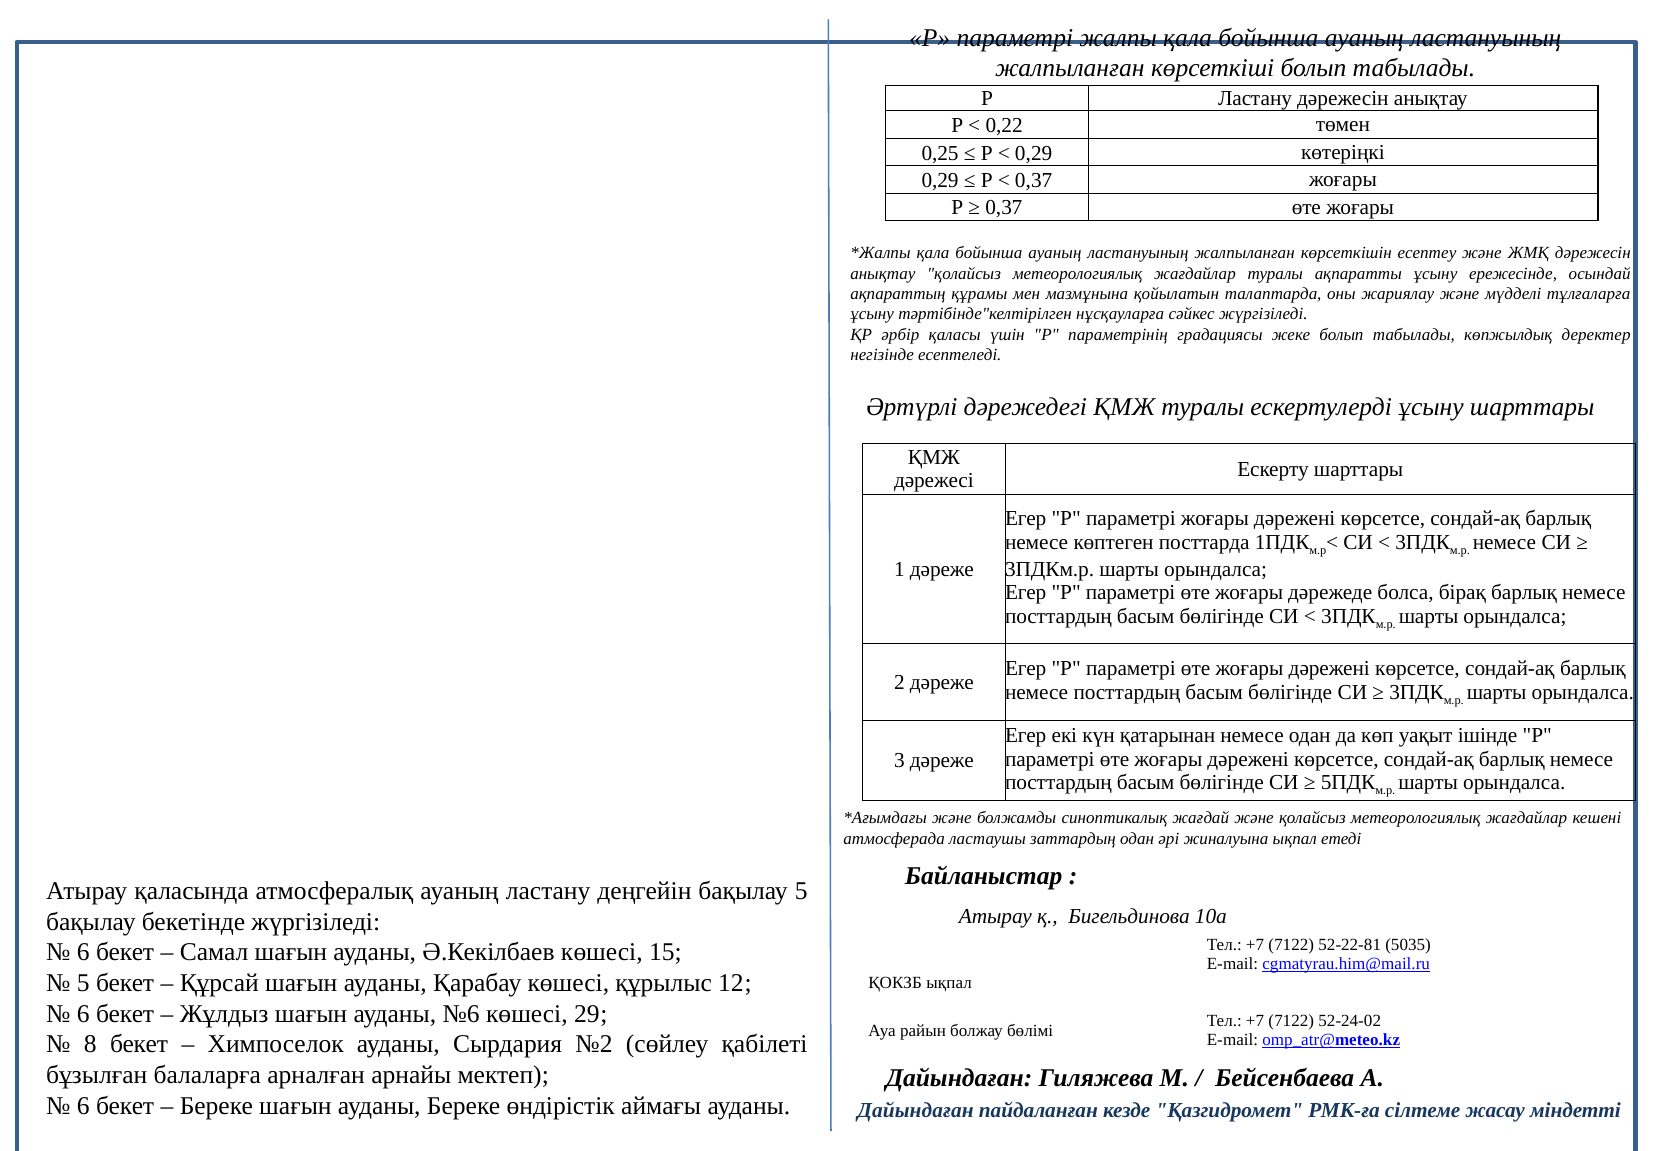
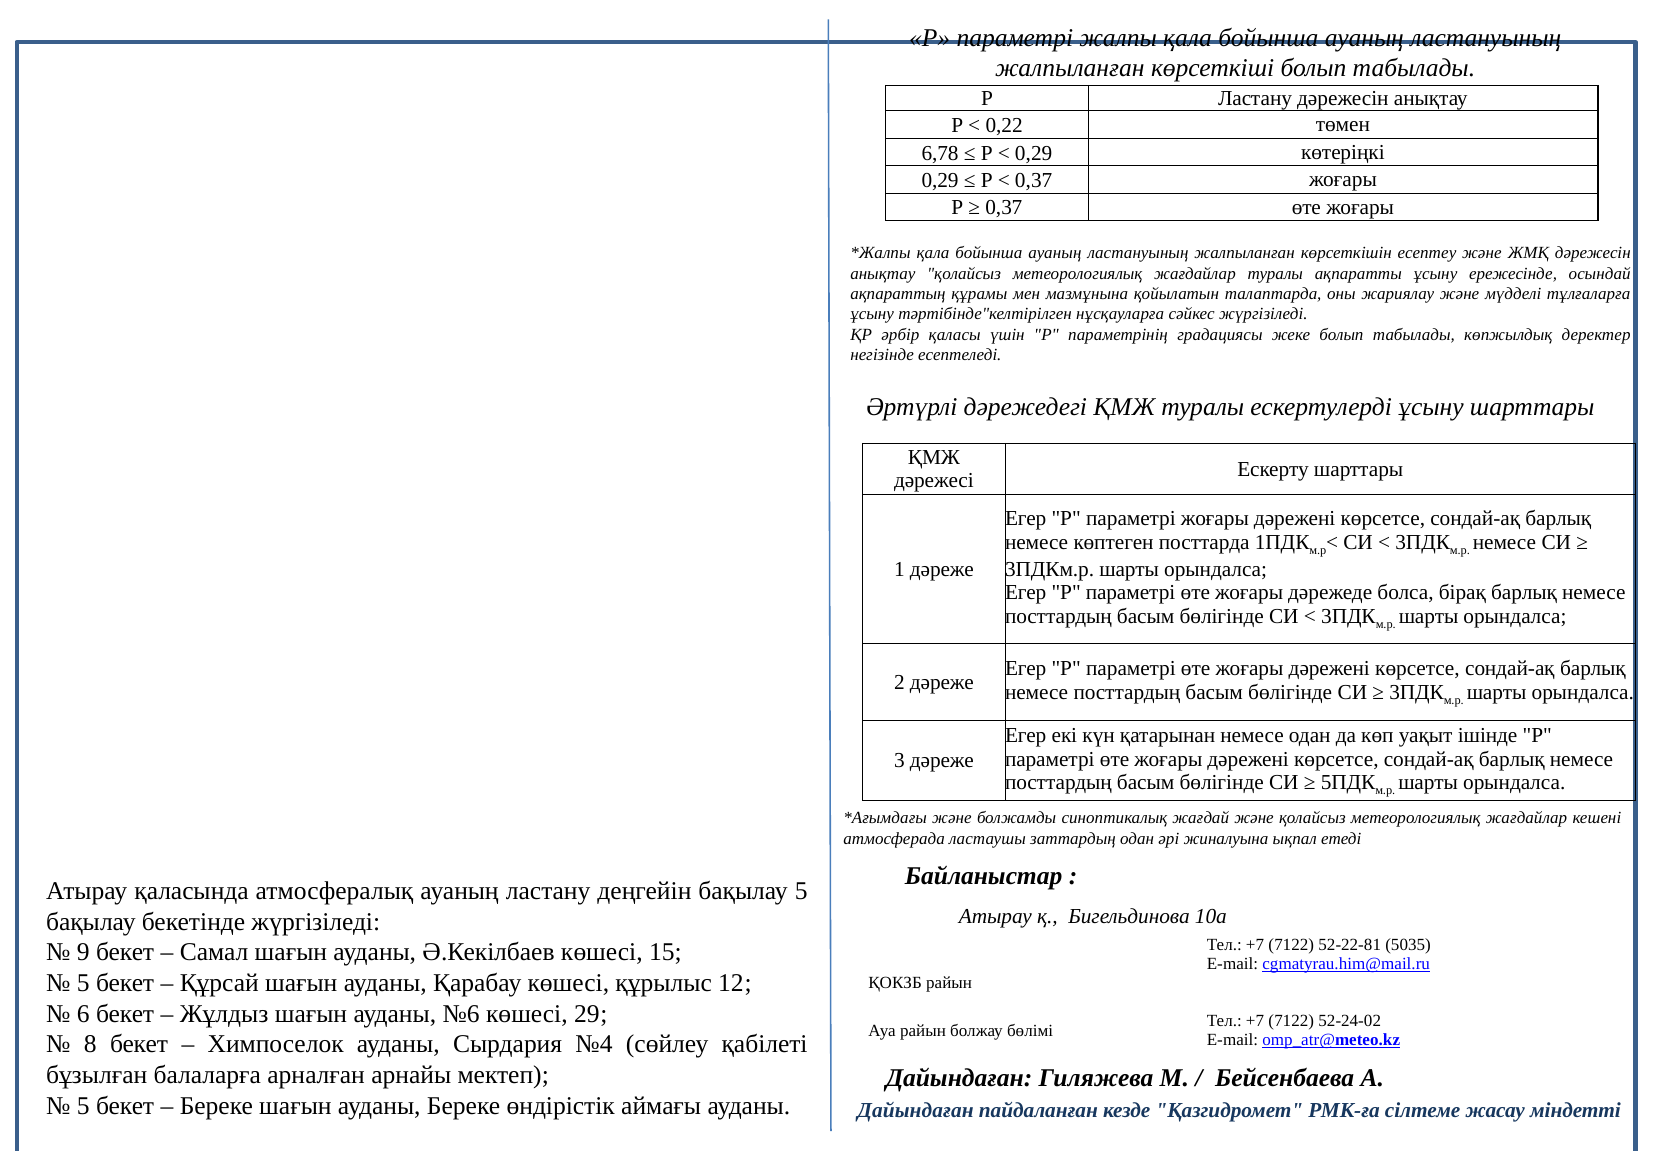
0,25: 0,25 -> 6,78
6 at (83, 952): 6 -> 9
ҚОКЗБ ықпал: ықпал -> райын
№2: №2 -> №4
6 at (83, 1106): 6 -> 5
